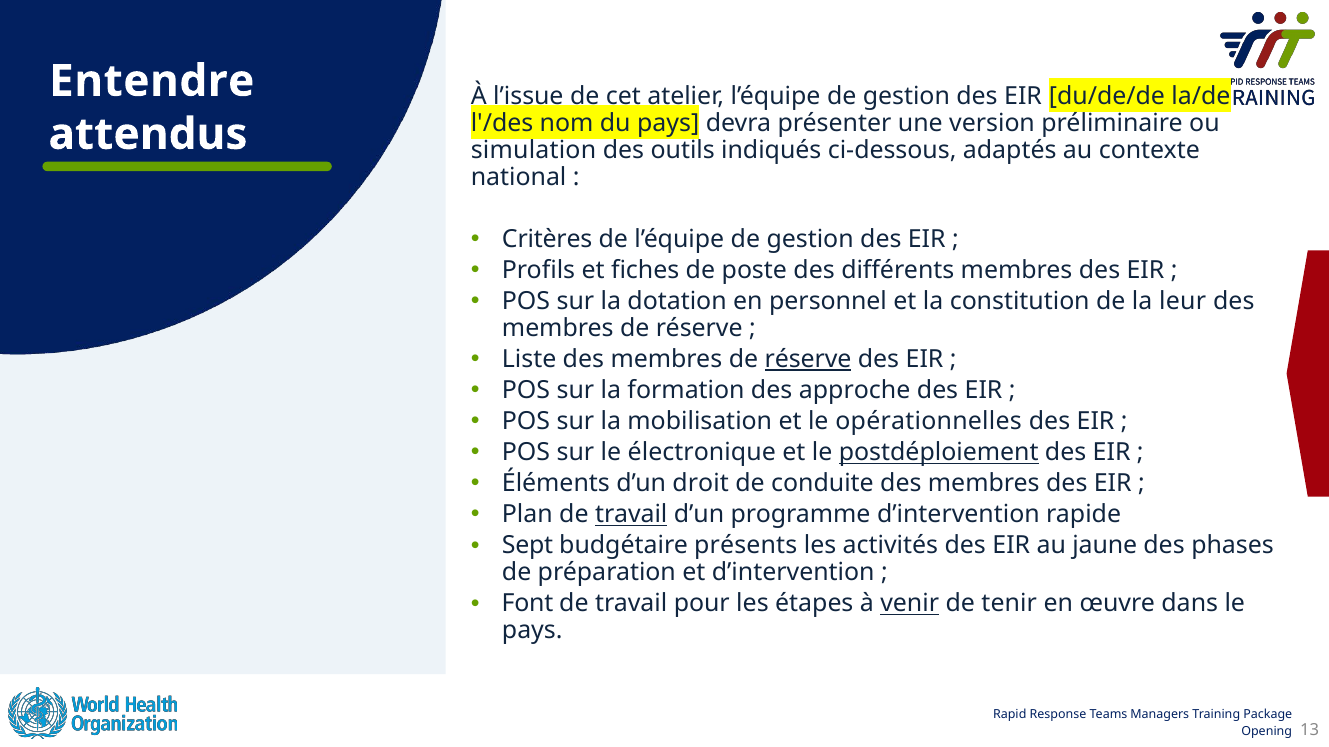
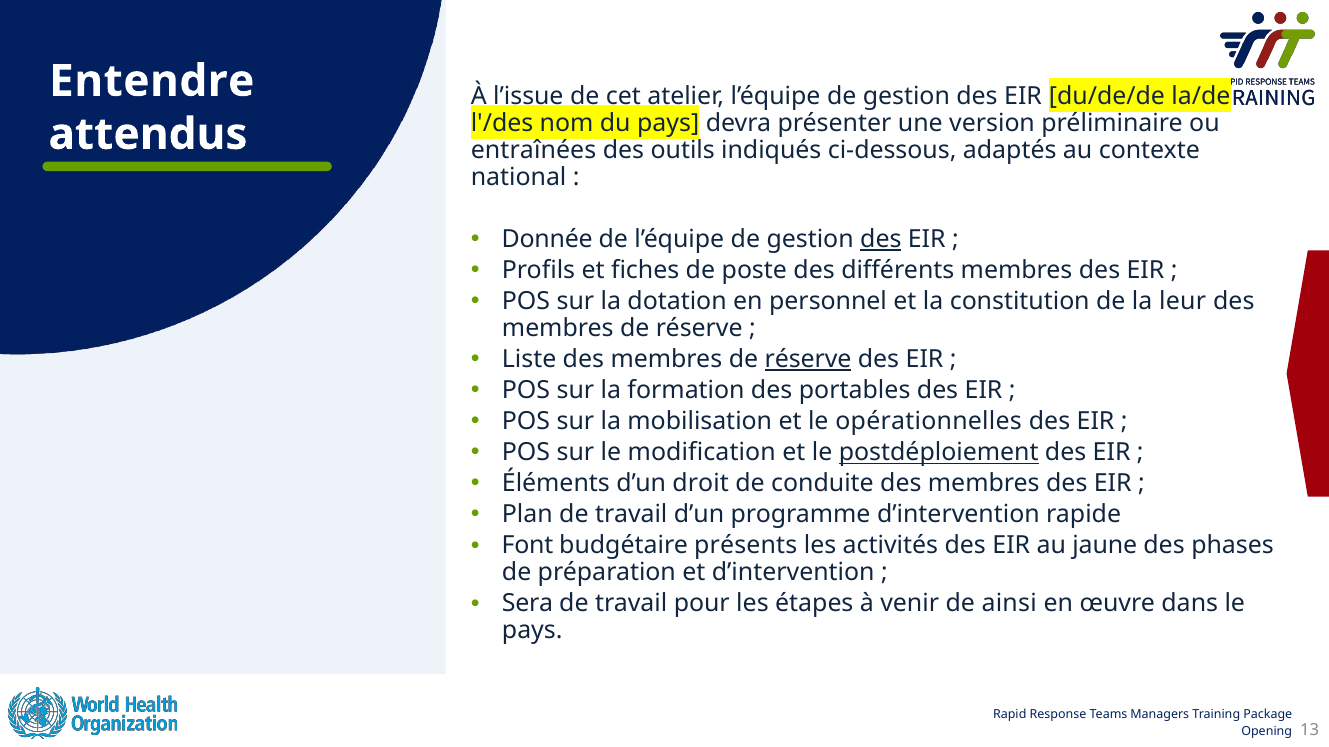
simulation: simulation -> entraînées
Critères: Critères -> Donnée
des at (881, 240) underline: none -> present
approche: approche -> portables
électronique: électronique -> modification
travail at (631, 515) underline: present -> none
Sept: Sept -> Font
Font: Font -> Sera
venir underline: present -> none
tenir: tenir -> ainsi
